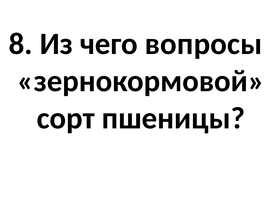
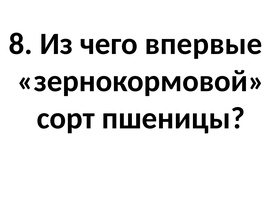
вопросы: вопросы -> впервые
